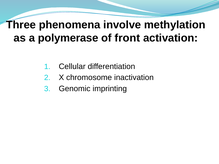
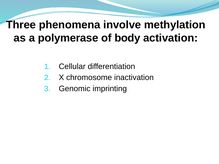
front: front -> body
